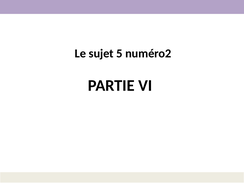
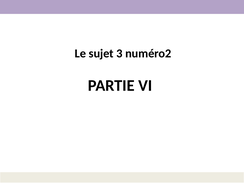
5: 5 -> 3
